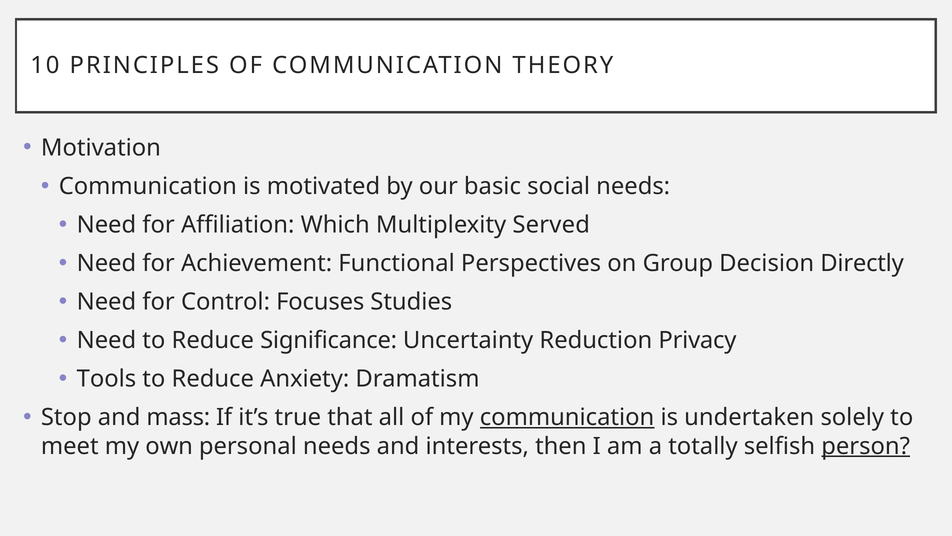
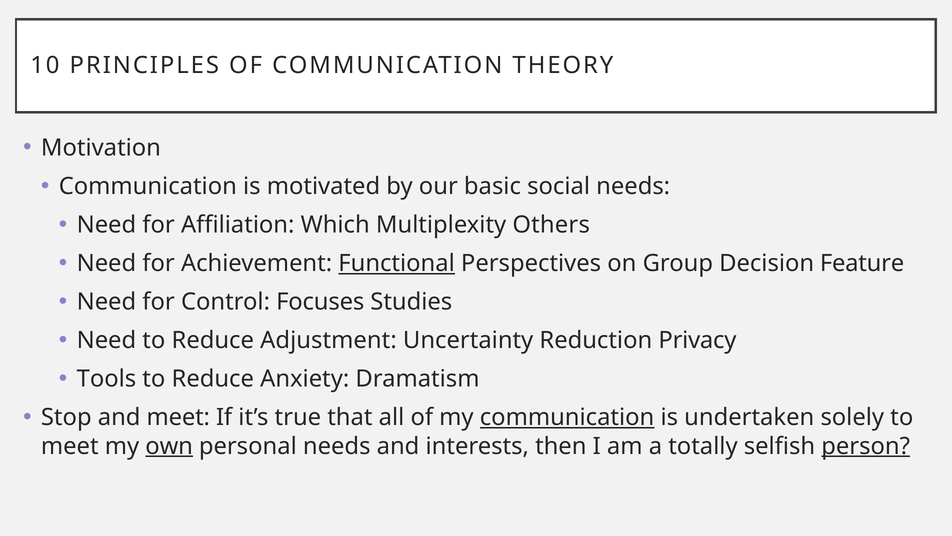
Served: Served -> Others
Functional underline: none -> present
Directly: Directly -> Feature
Significance: Significance -> Adjustment
and mass: mass -> meet
own underline: none -> present
